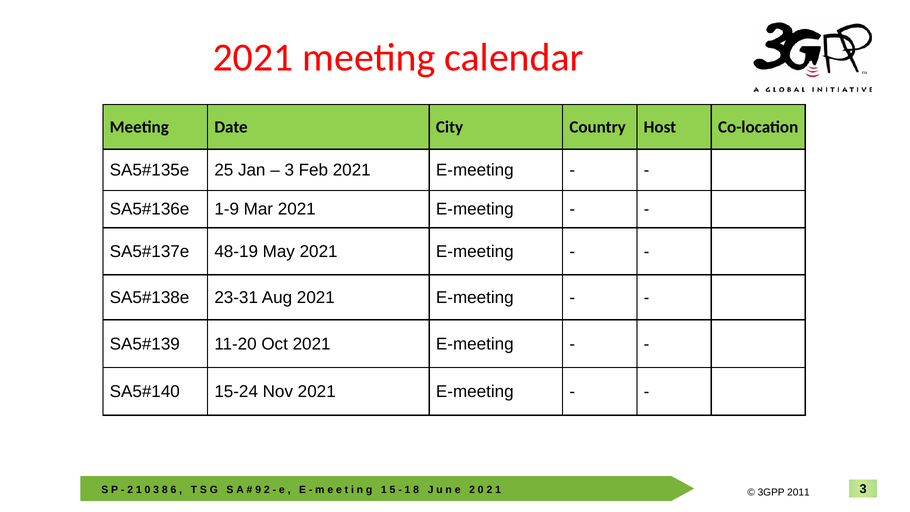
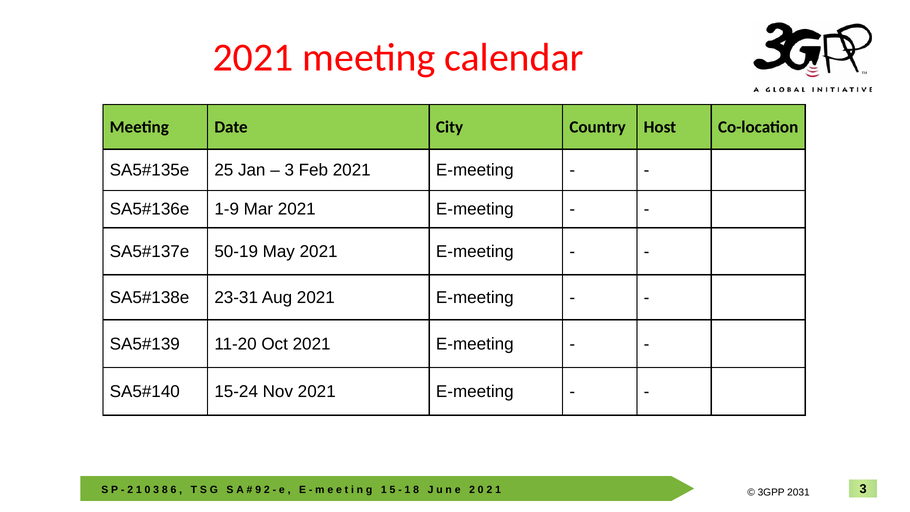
48-19: 48-19 -> 50-19
2011: 2011 -> 2031
